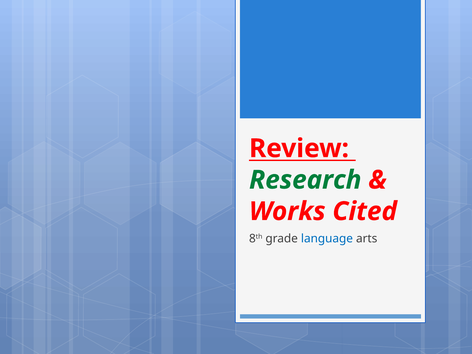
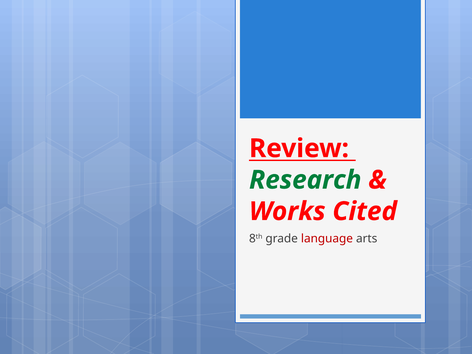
language colour: blue -> red
